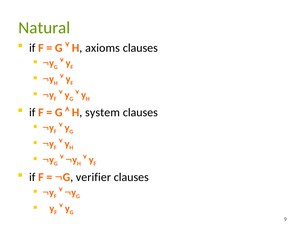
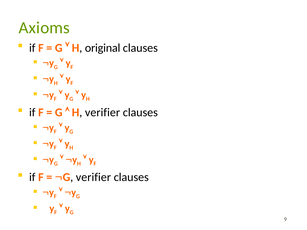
Natural: Natural -> Axioms
axioms: axioms -> original
H system: system -> verifier
